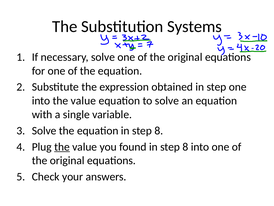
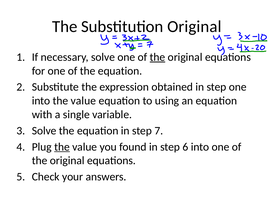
Substitution Systems: Systems -> Original
the at (157, 57) underline: none -> present
to solve: solve -> using
equation in step 8: 8 -> 7
found in step 8: 8 -> 6
